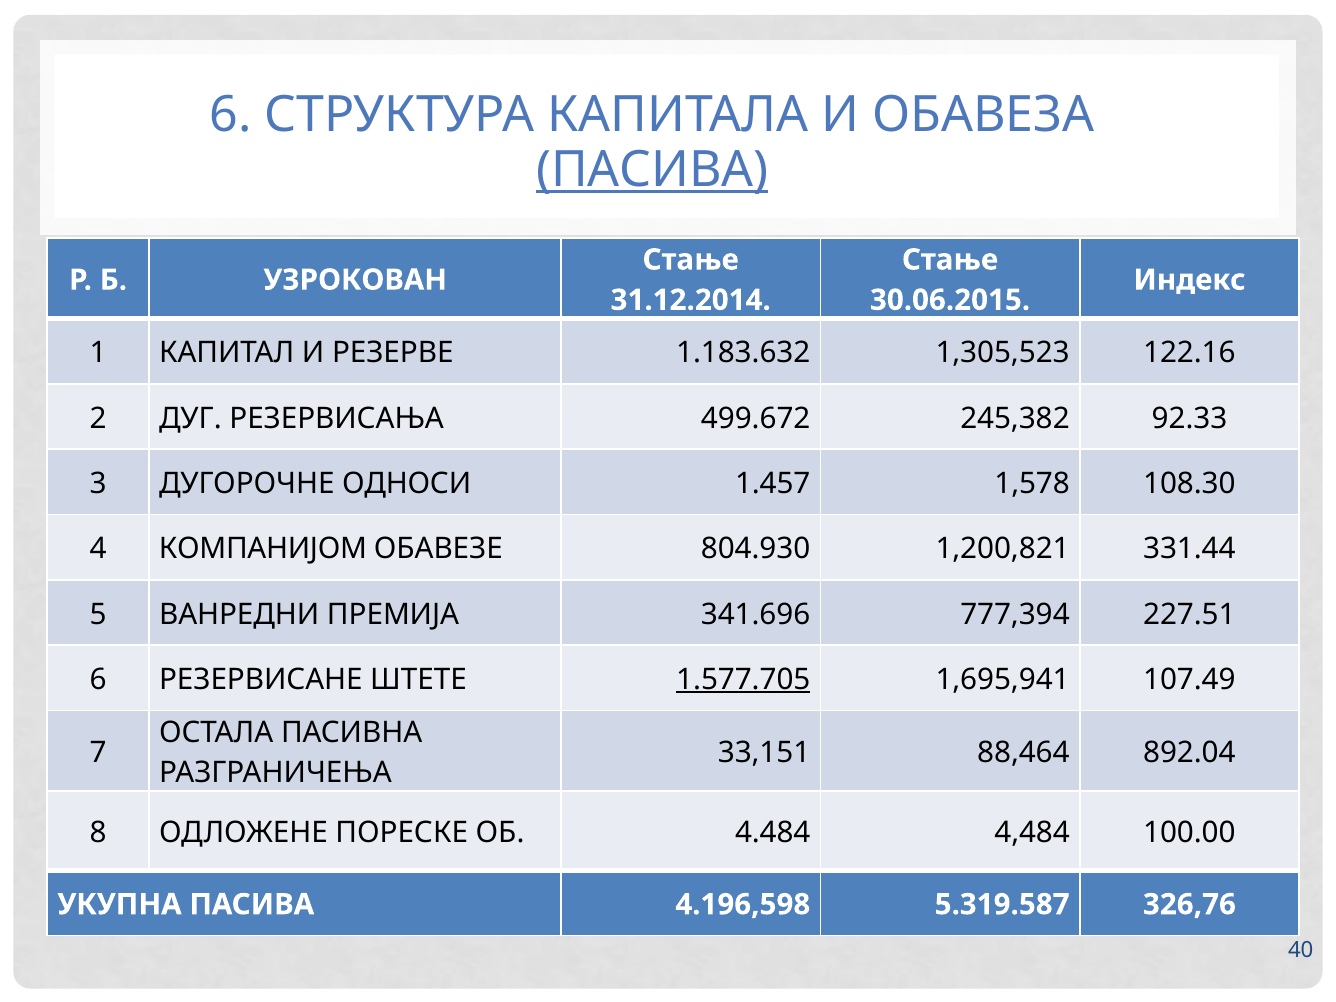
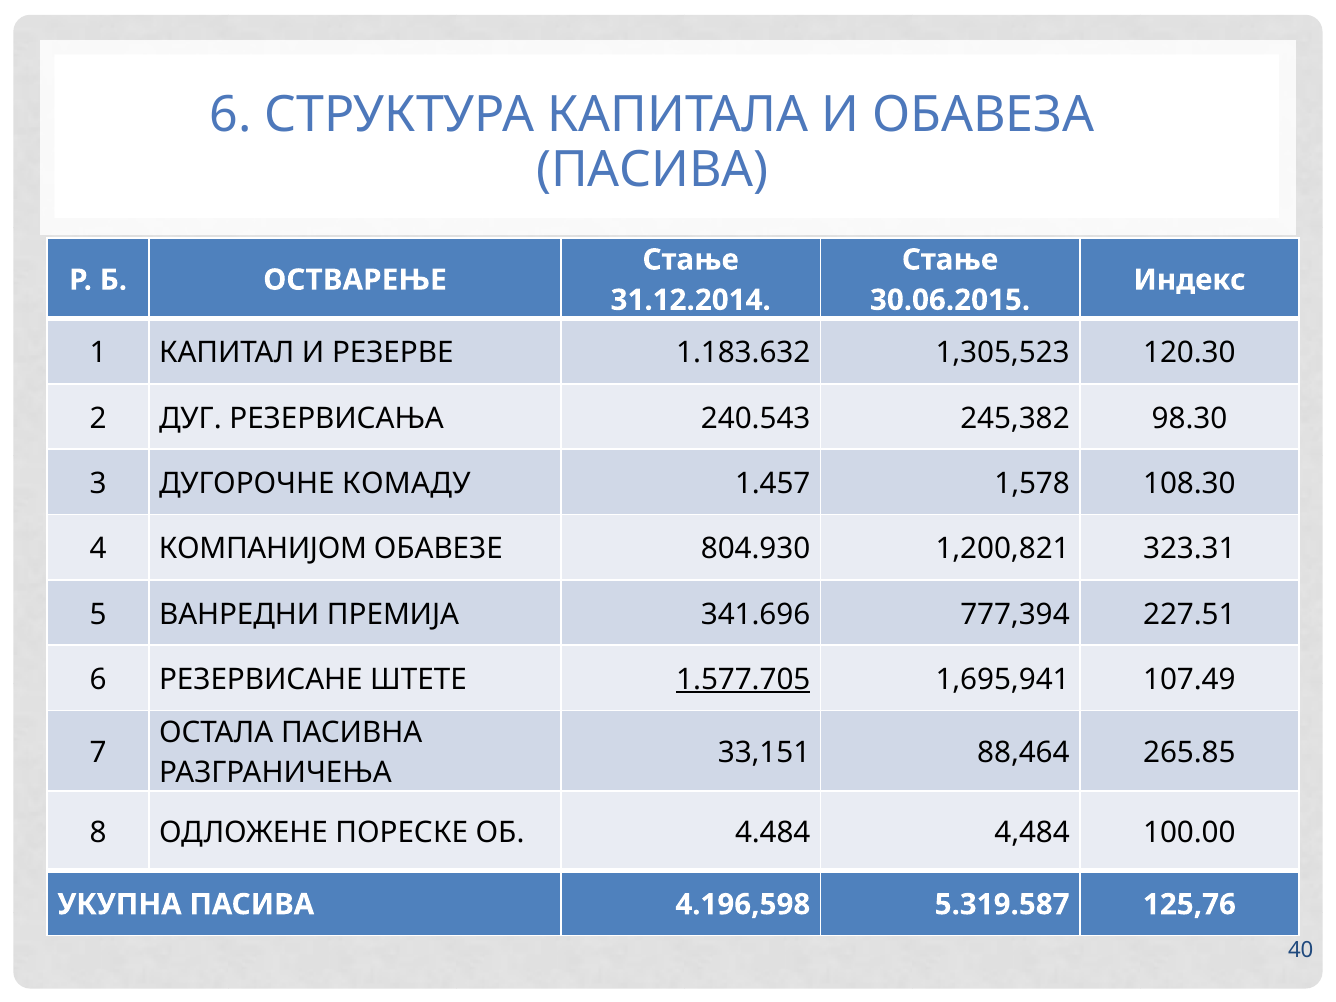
ПАСИВА at (652, 170) underline: present -> none
УЗРОКОВАН: УЗРОКОВАН -> ОСТВАРЕЊЕ
122.16: 122.16 -> 120.30
499.672: 499.672 -> 240.543
92.33: 92.33 -> 98.30
ОДНОСИ: ОДНОСИ -> КОМАДУ
331.44: 331.44 -> 323.31
892.04: 892.04 -> 265.85
326,76: 326,76 -> 125,76
